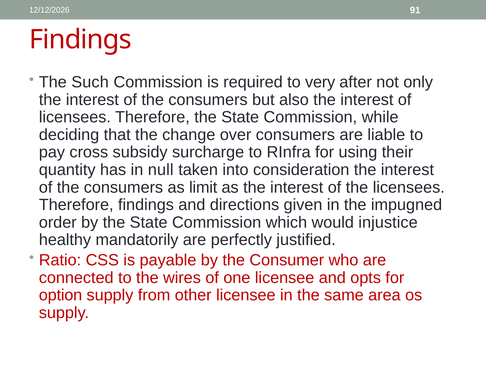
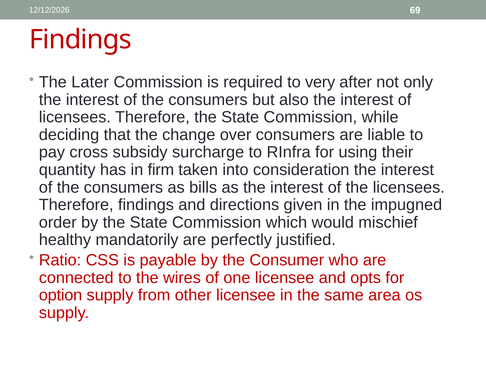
91: 91 -> 69
Such: Such -> Later
null: null -> firm
limit: limit -> bills
injustice: injustice -> mischief
